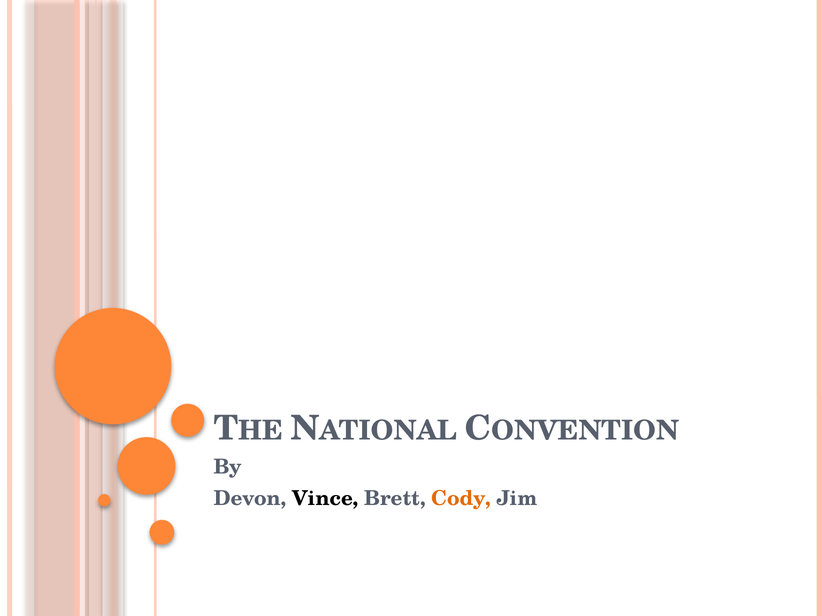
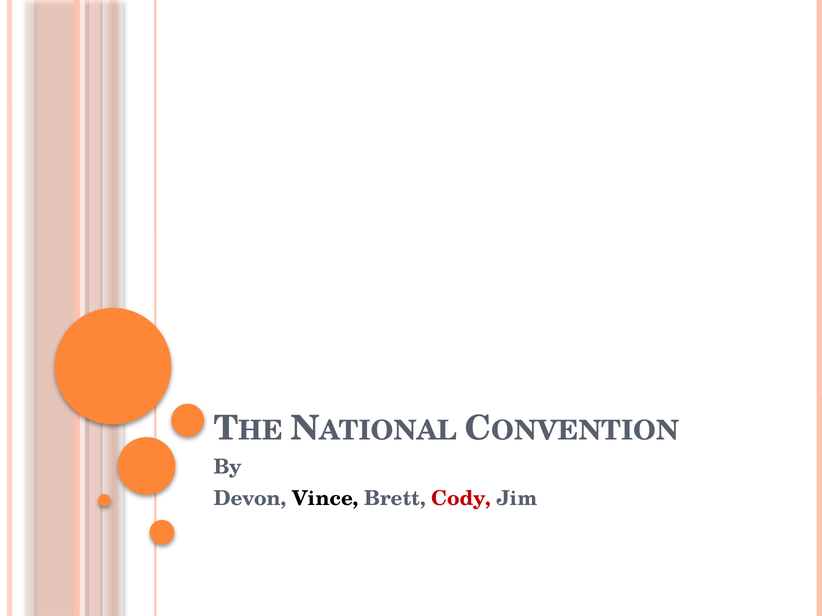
Cody colour: orange -> red
